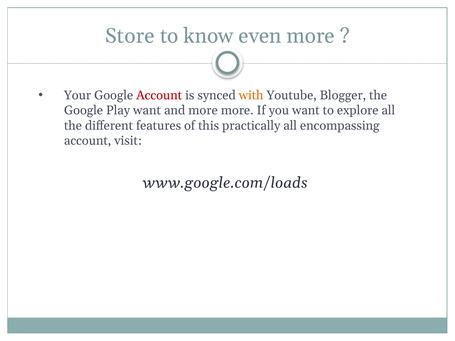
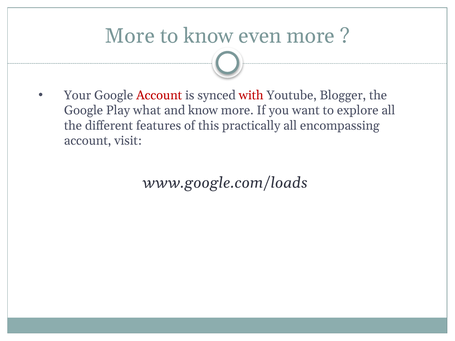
Store at (130, 36): Store -> More
with colour: orange -> red
Play want: want -> what
and more: more -> know
